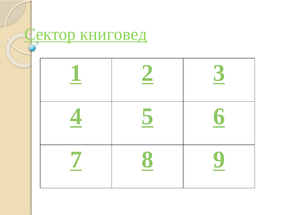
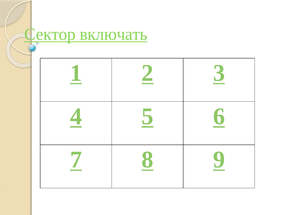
книговед: книговед -> включать
